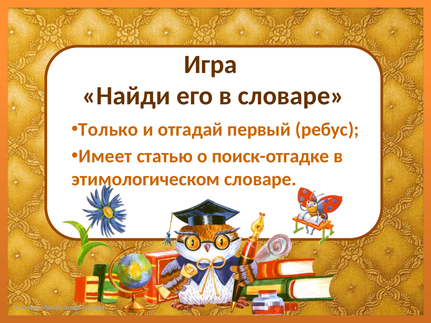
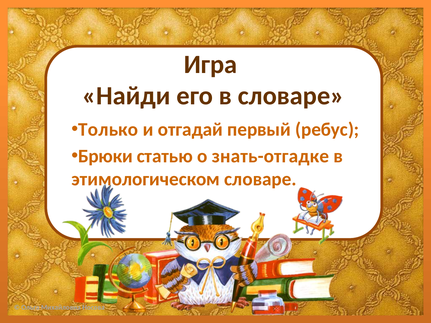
Имеет: Имеет -> Брюки
поиск-отгадке: поиск-отгадке -> знать-отгадке
